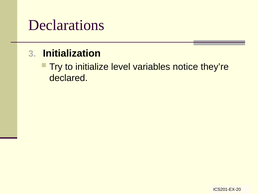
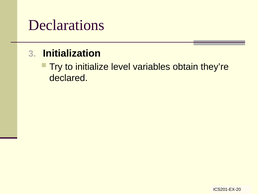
notice: notice -> obtain
